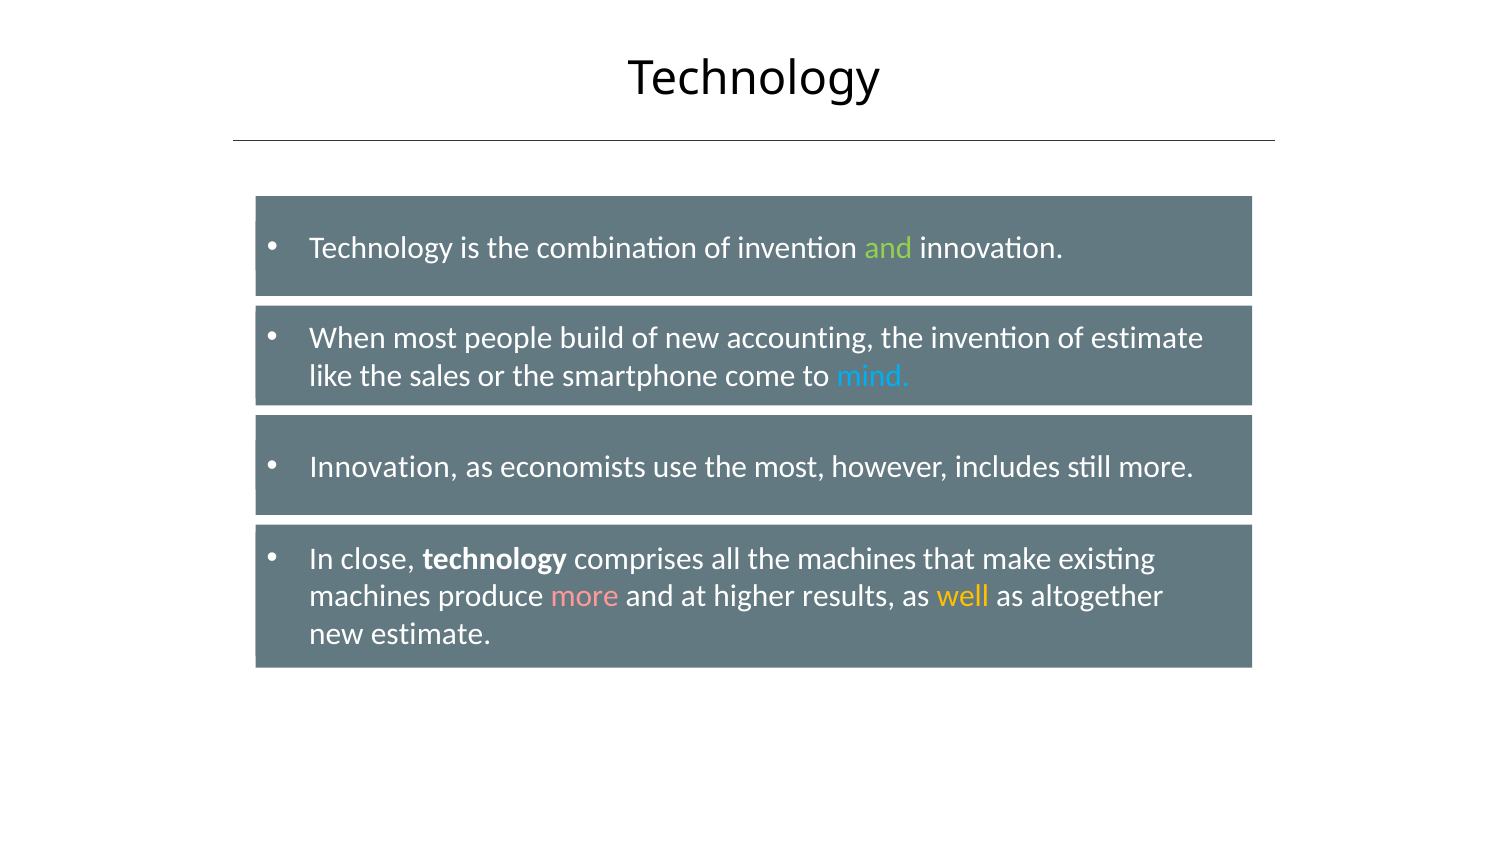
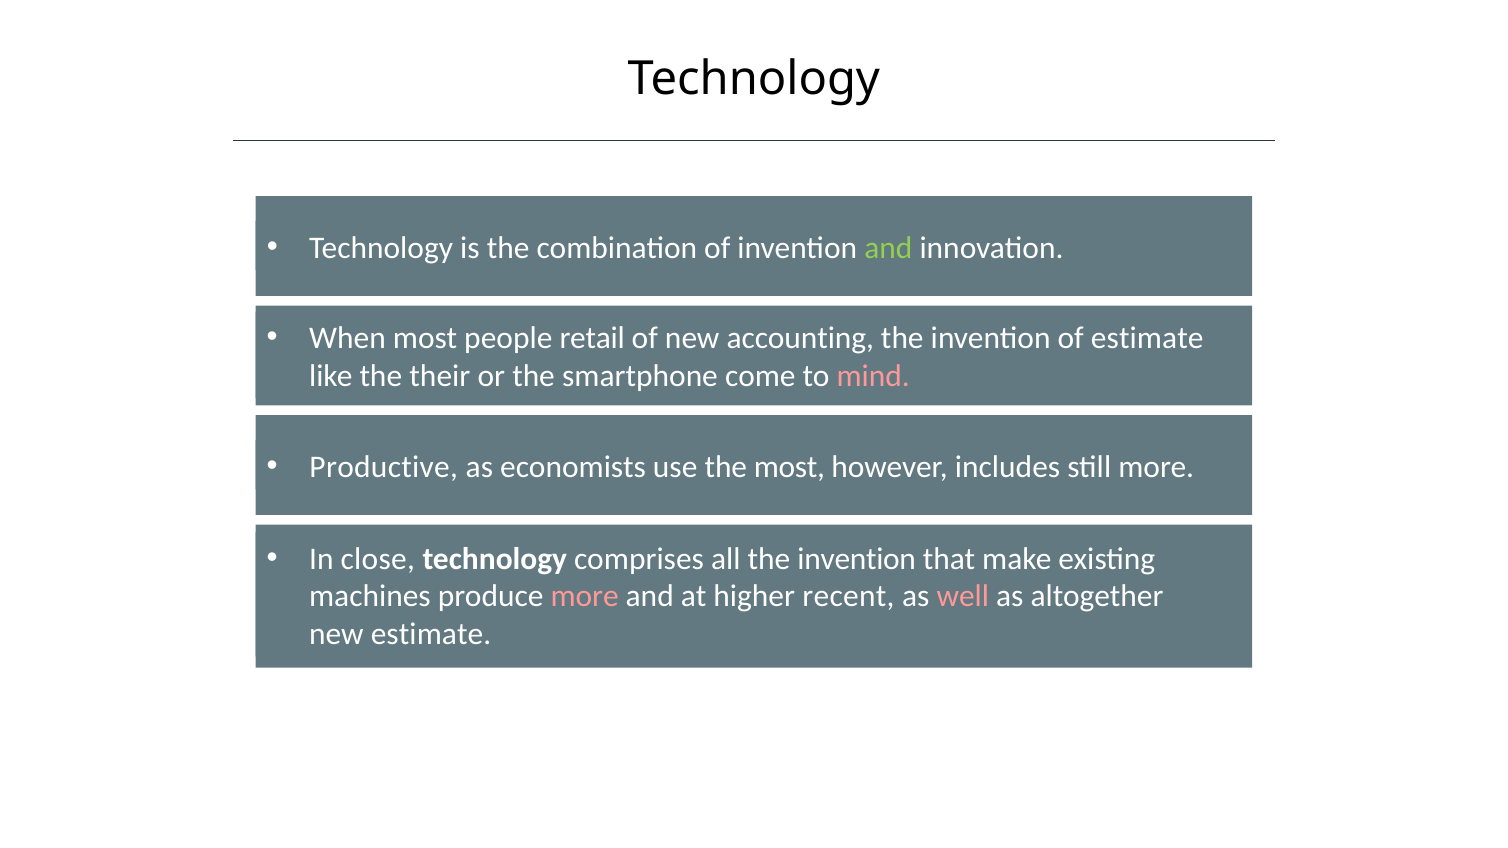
build: build -> retail
sales: sales -> their
mind colour: light blue -> pink
Innovation at (384, 467): Innovation -> Productive
all the machines: machines -> invention
results: results -> recent
well colour: yellow -> pink
